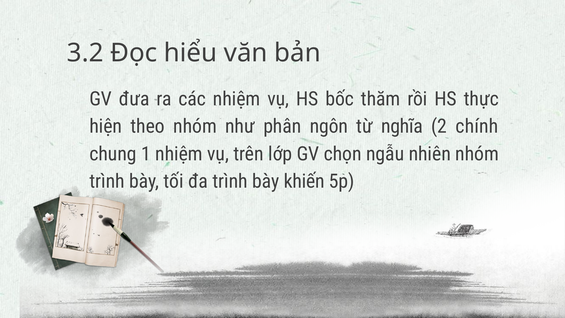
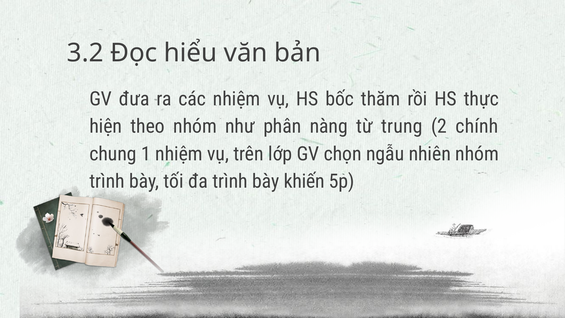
ngôn: ngôn -> nàng
nghĩa: nghĩa -> trung
